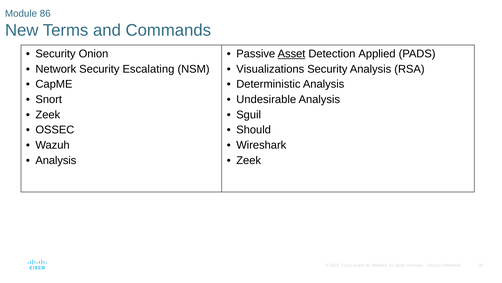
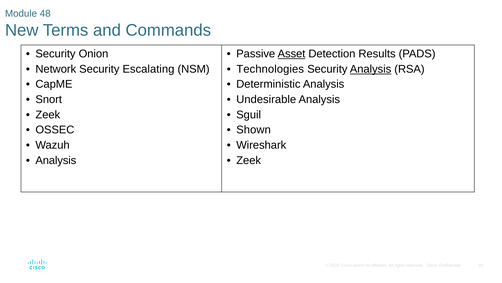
86: 86 -> 48
Applied: Applied -> Results
Visualizations: Visualizations -> Technologies
Analysis at (371, 69) underline: none -> present
Should: Should -> Shown
